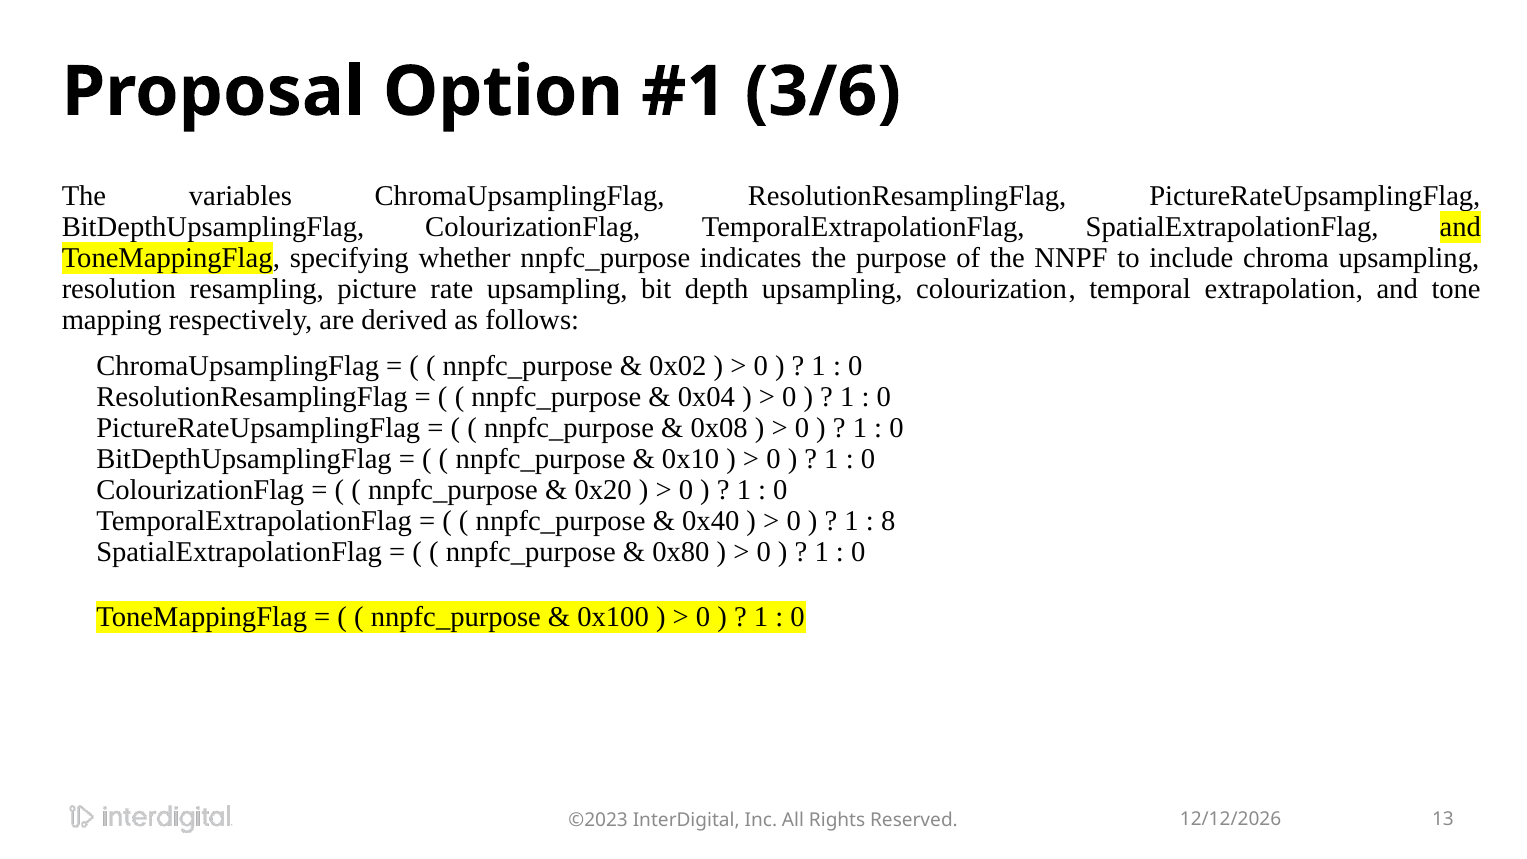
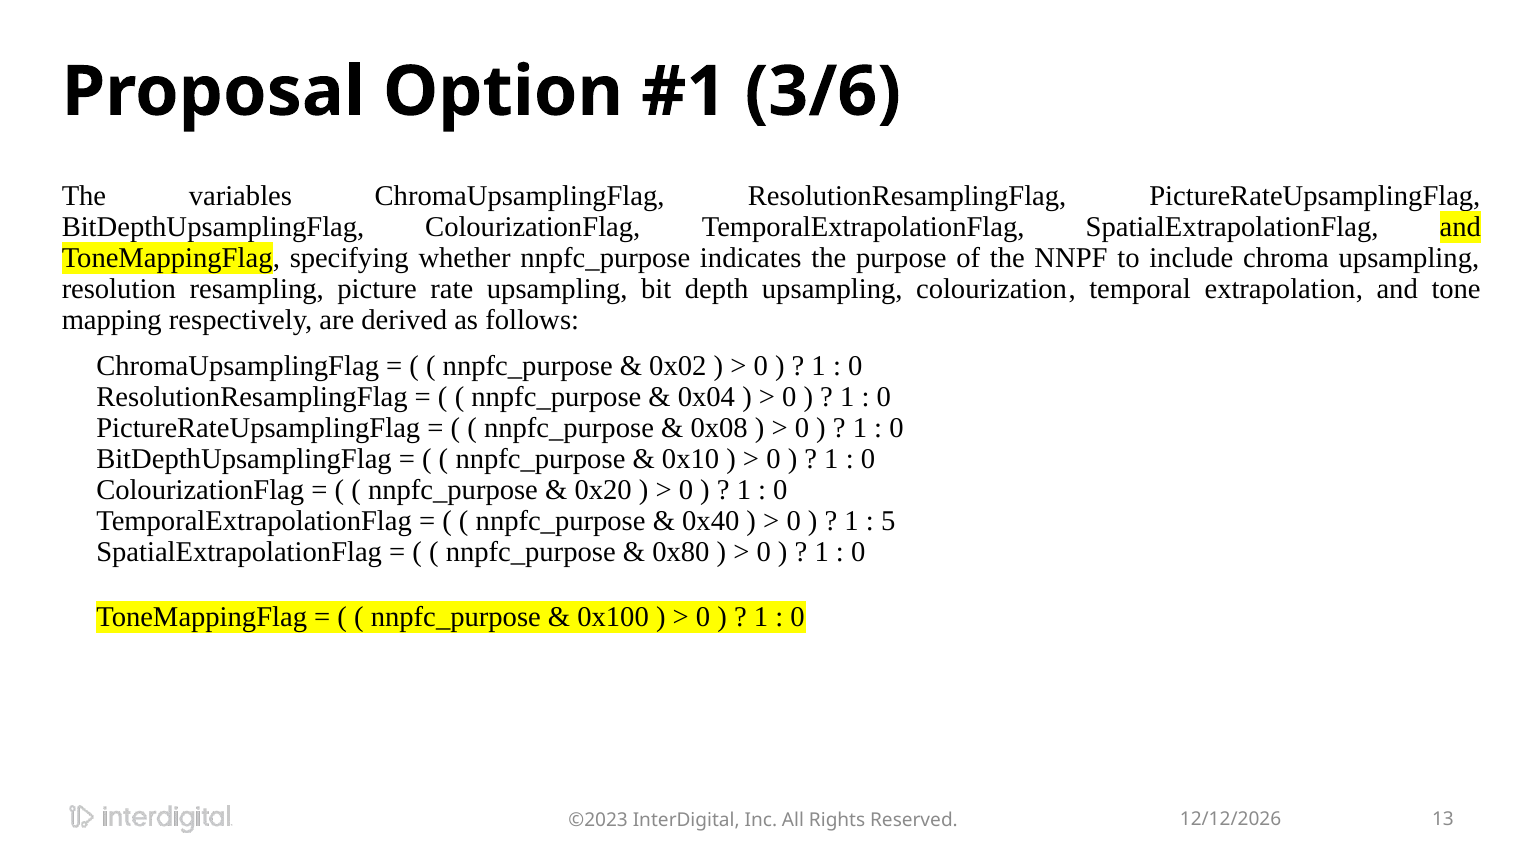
8: 8 -> 5
